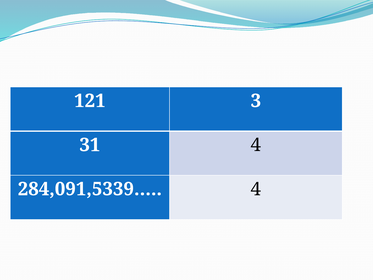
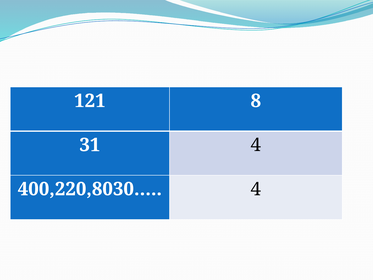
3: 3 -> 8
284,091,5339…: 284,091,5339… -> 400,220,8030…
